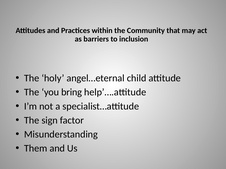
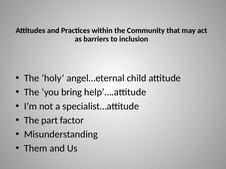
sign: sign -> part
